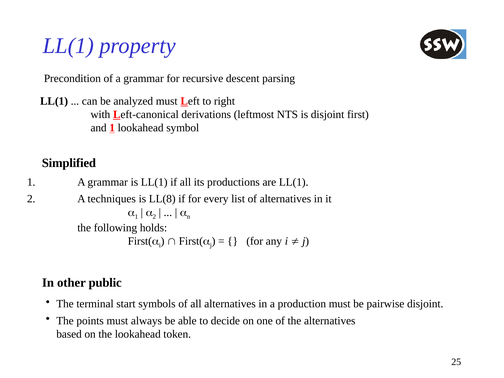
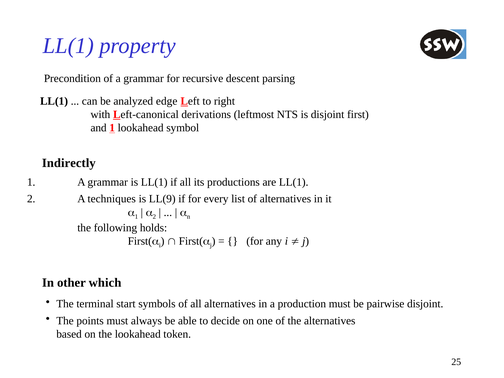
analyzed must: must -> edge
Simplified: Simplified -> Indirectly
LL(8: LL(8 -> LL(9
public: public -> which
